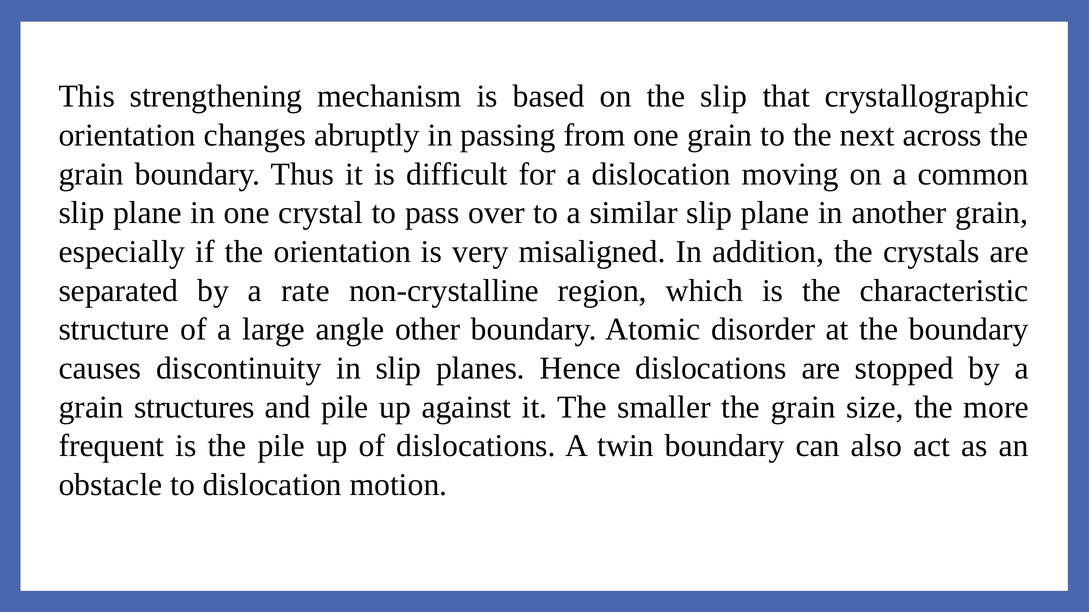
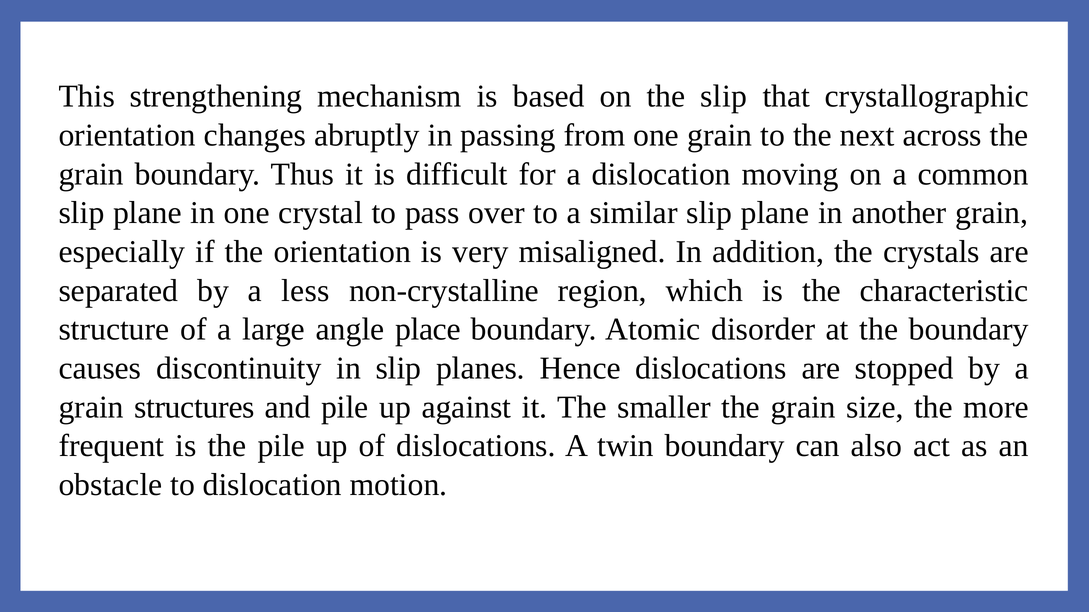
rate: rate -> less
other: other -> place
